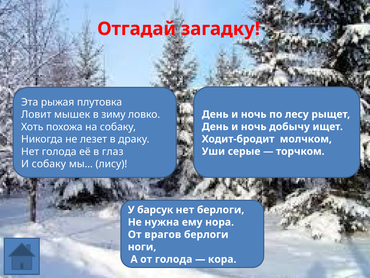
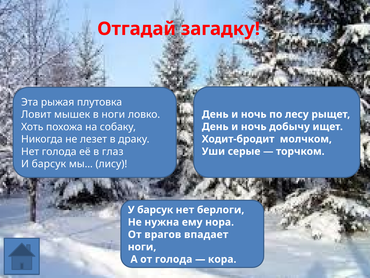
в зиму: зиму -> ноги
И собаку: собаку -> барсук
врагов берлоги: берлоги -> впадает
